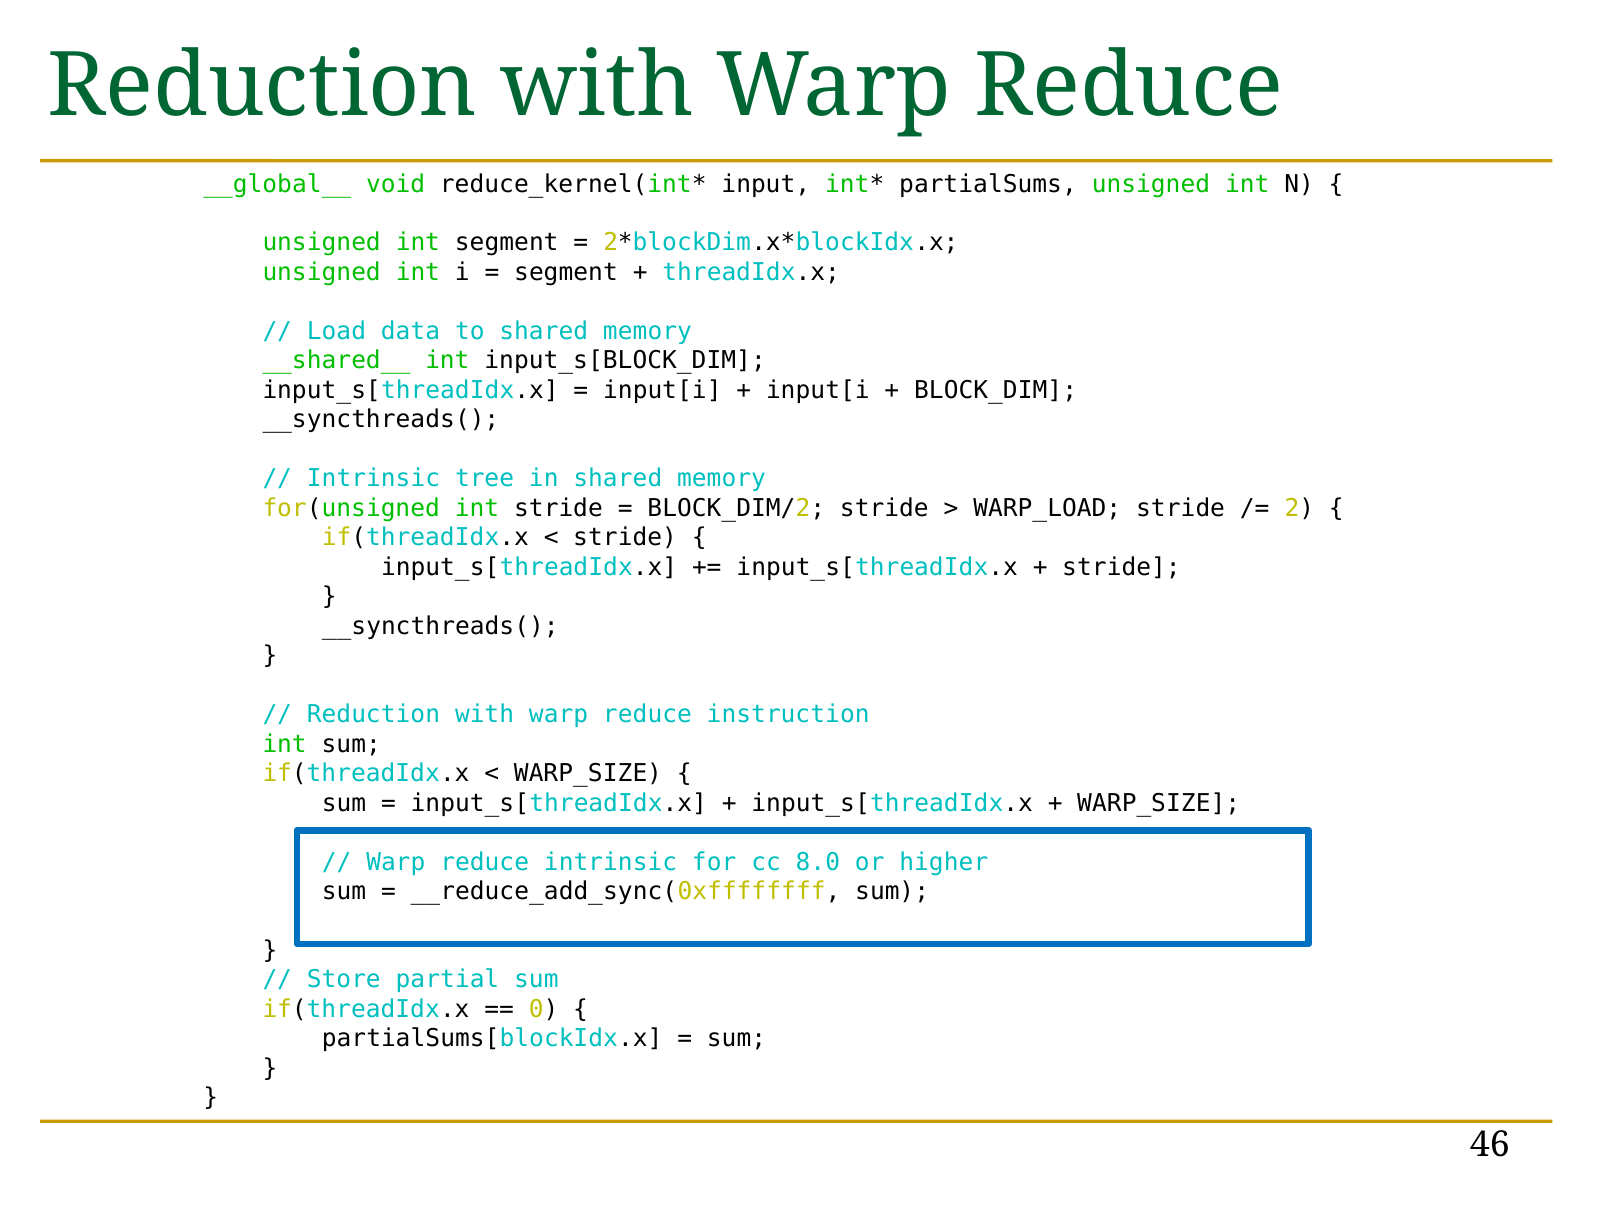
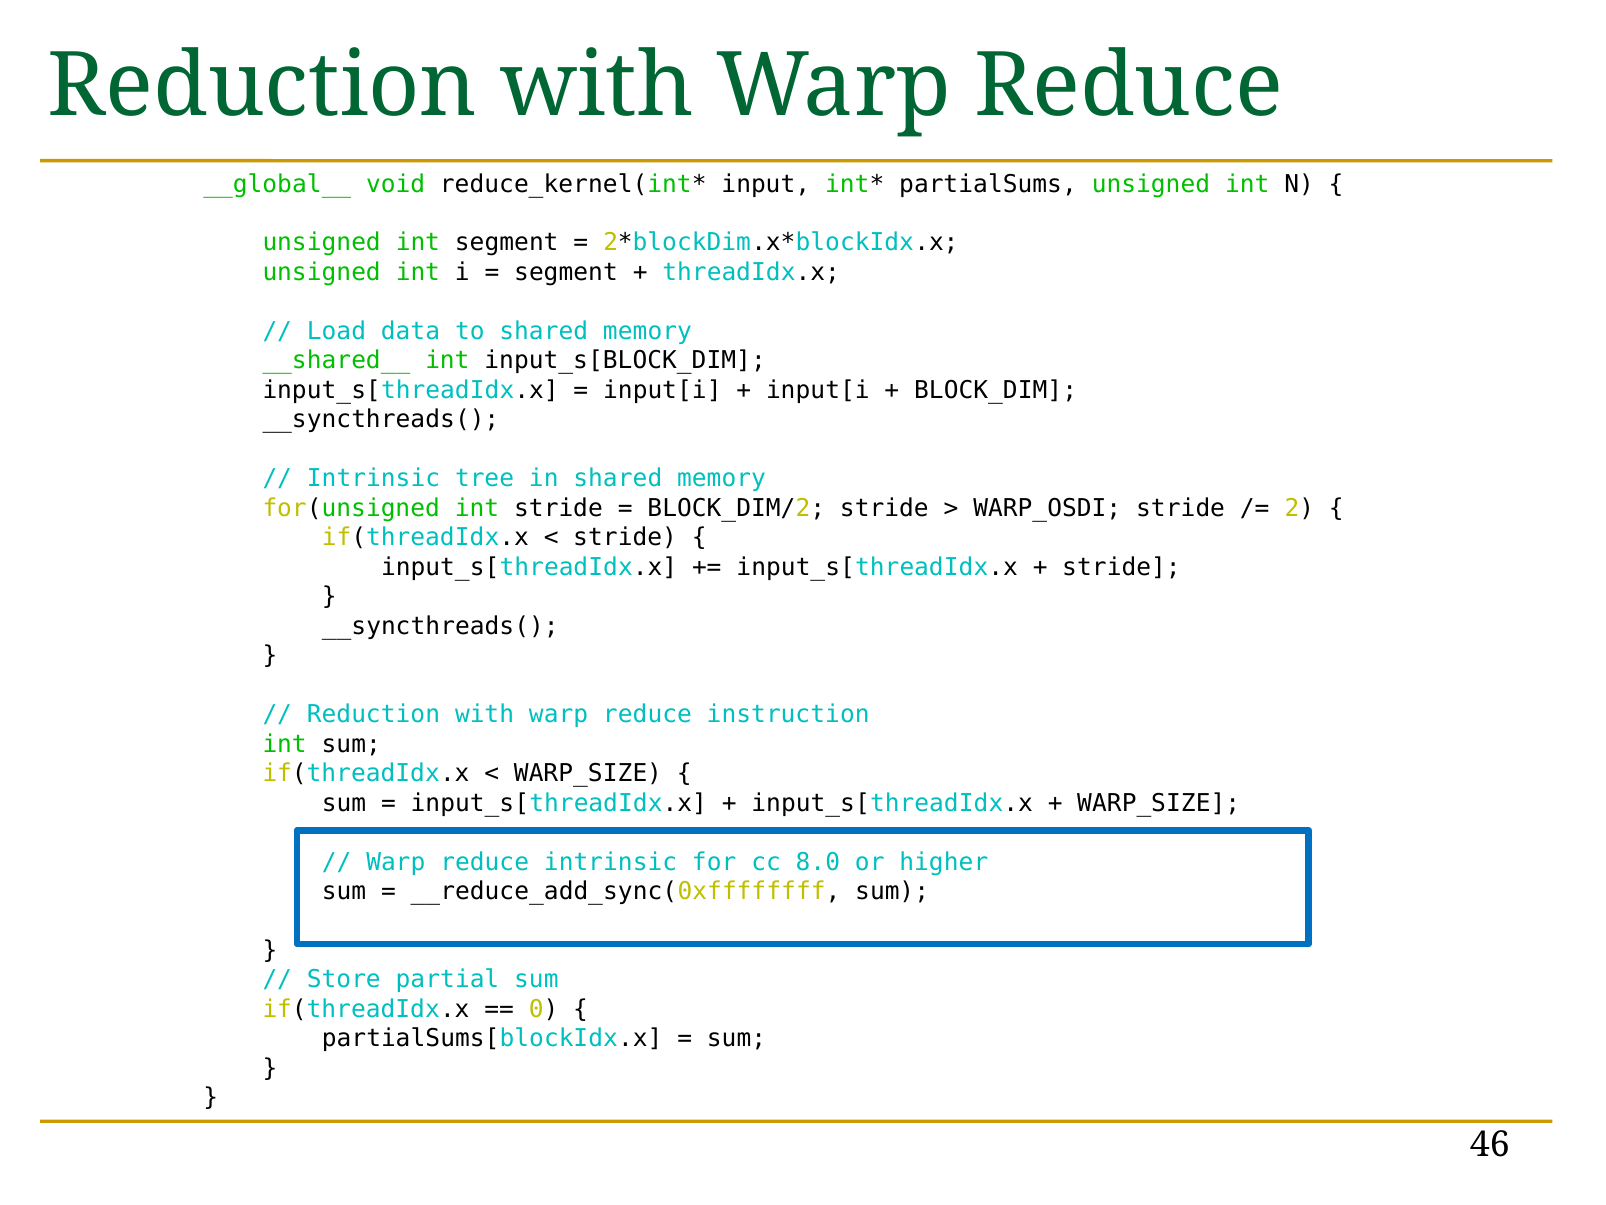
WARP_LOAD: WARP_LOAD -> WARP_OSDI
